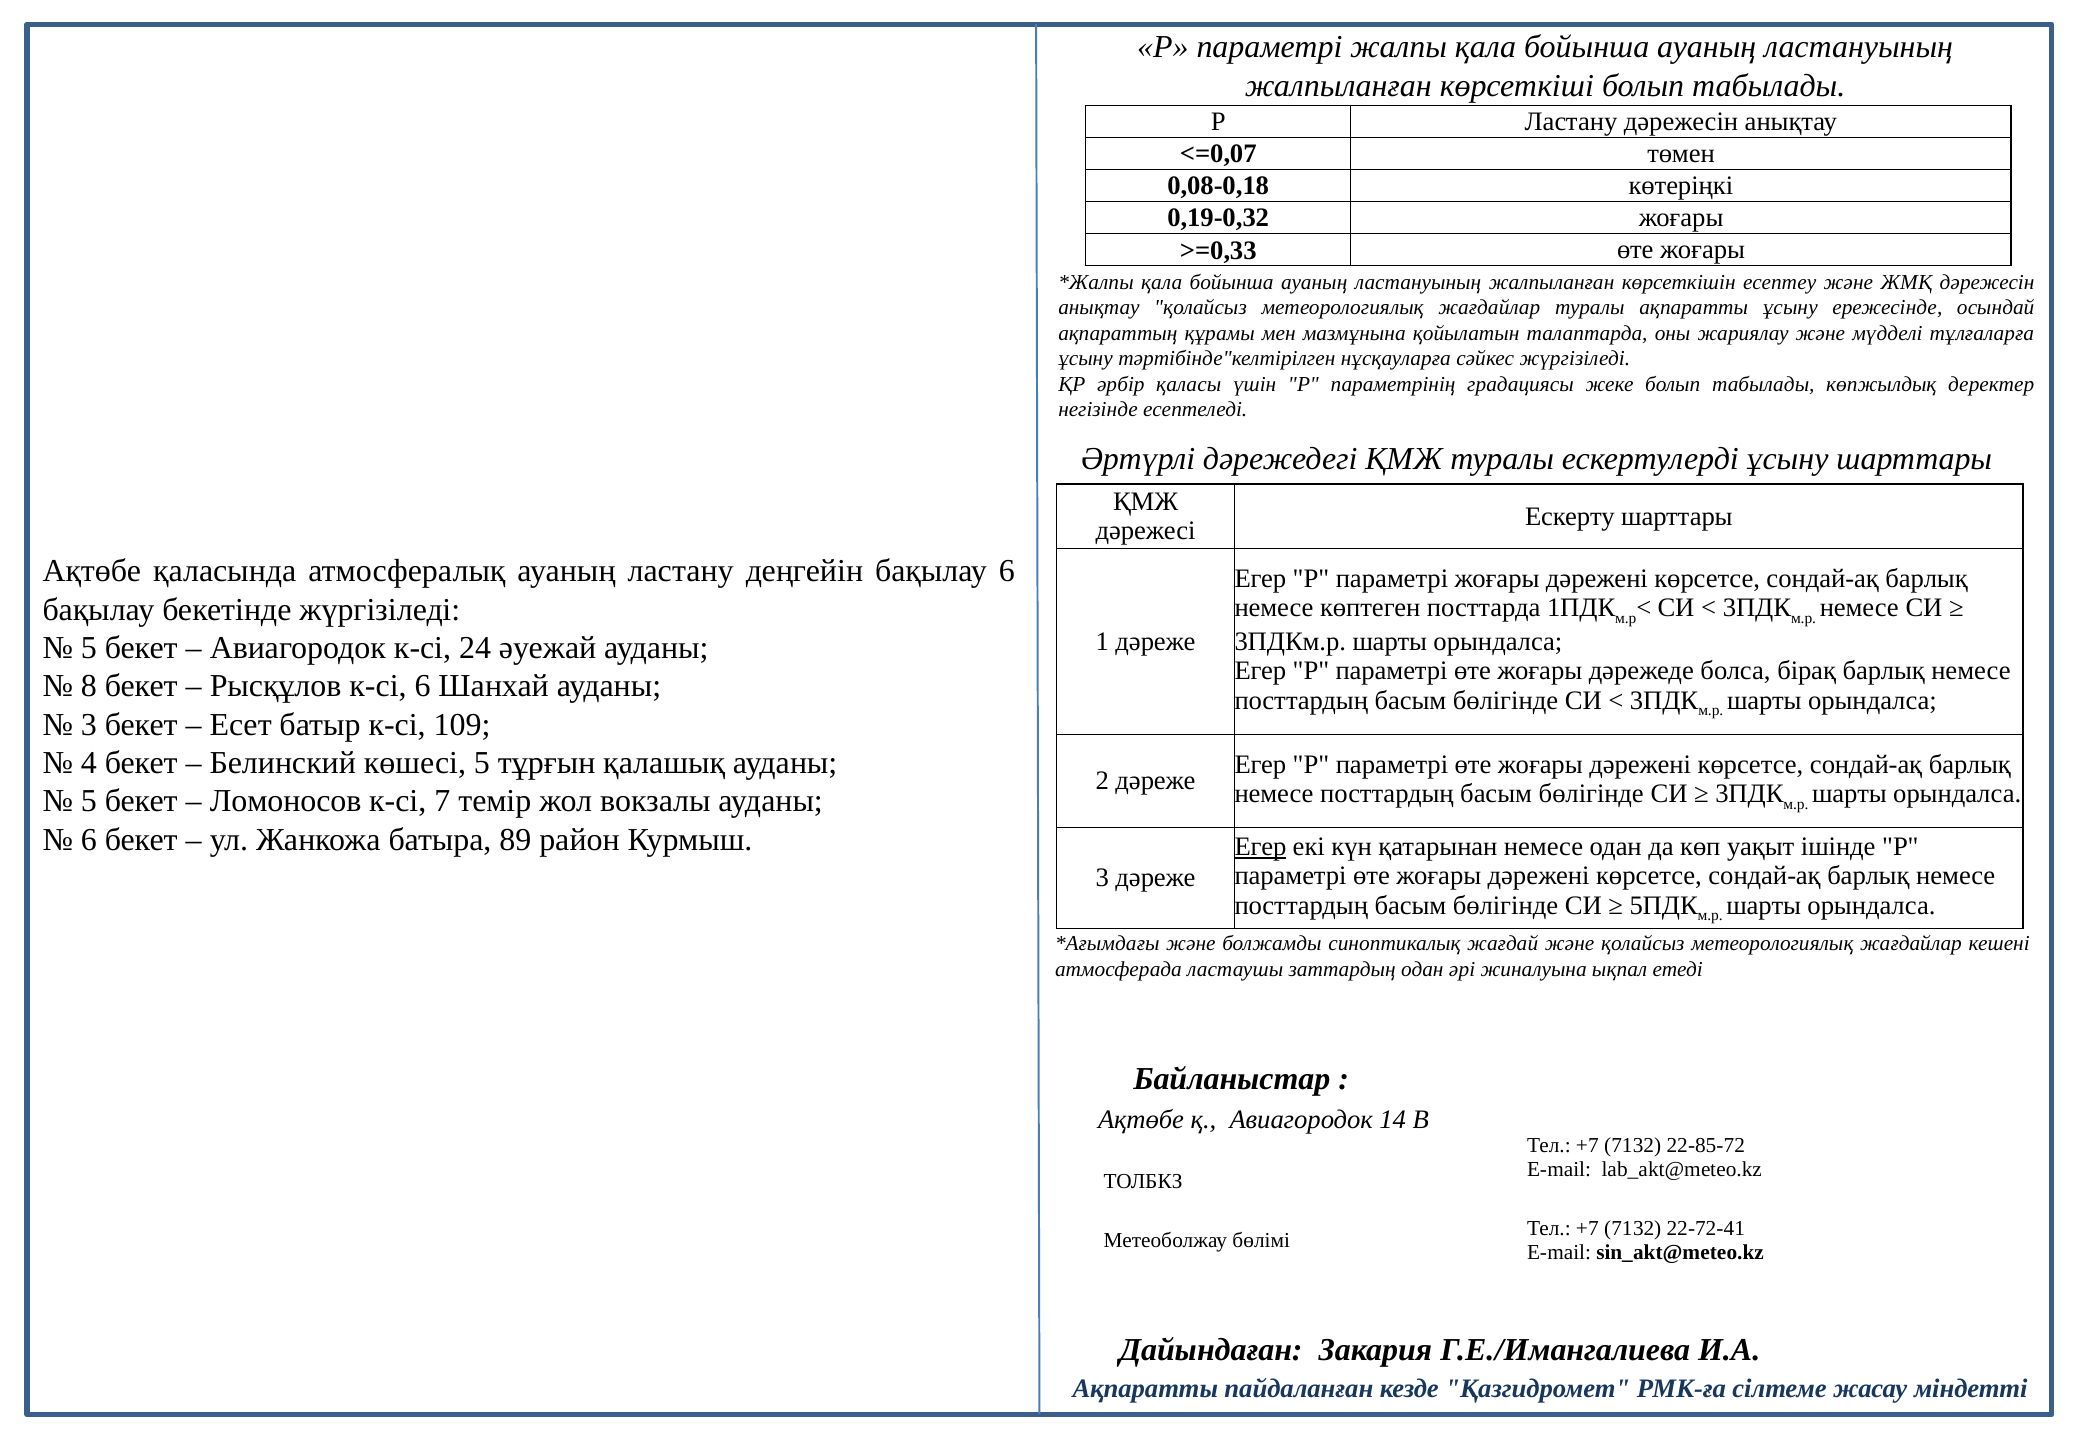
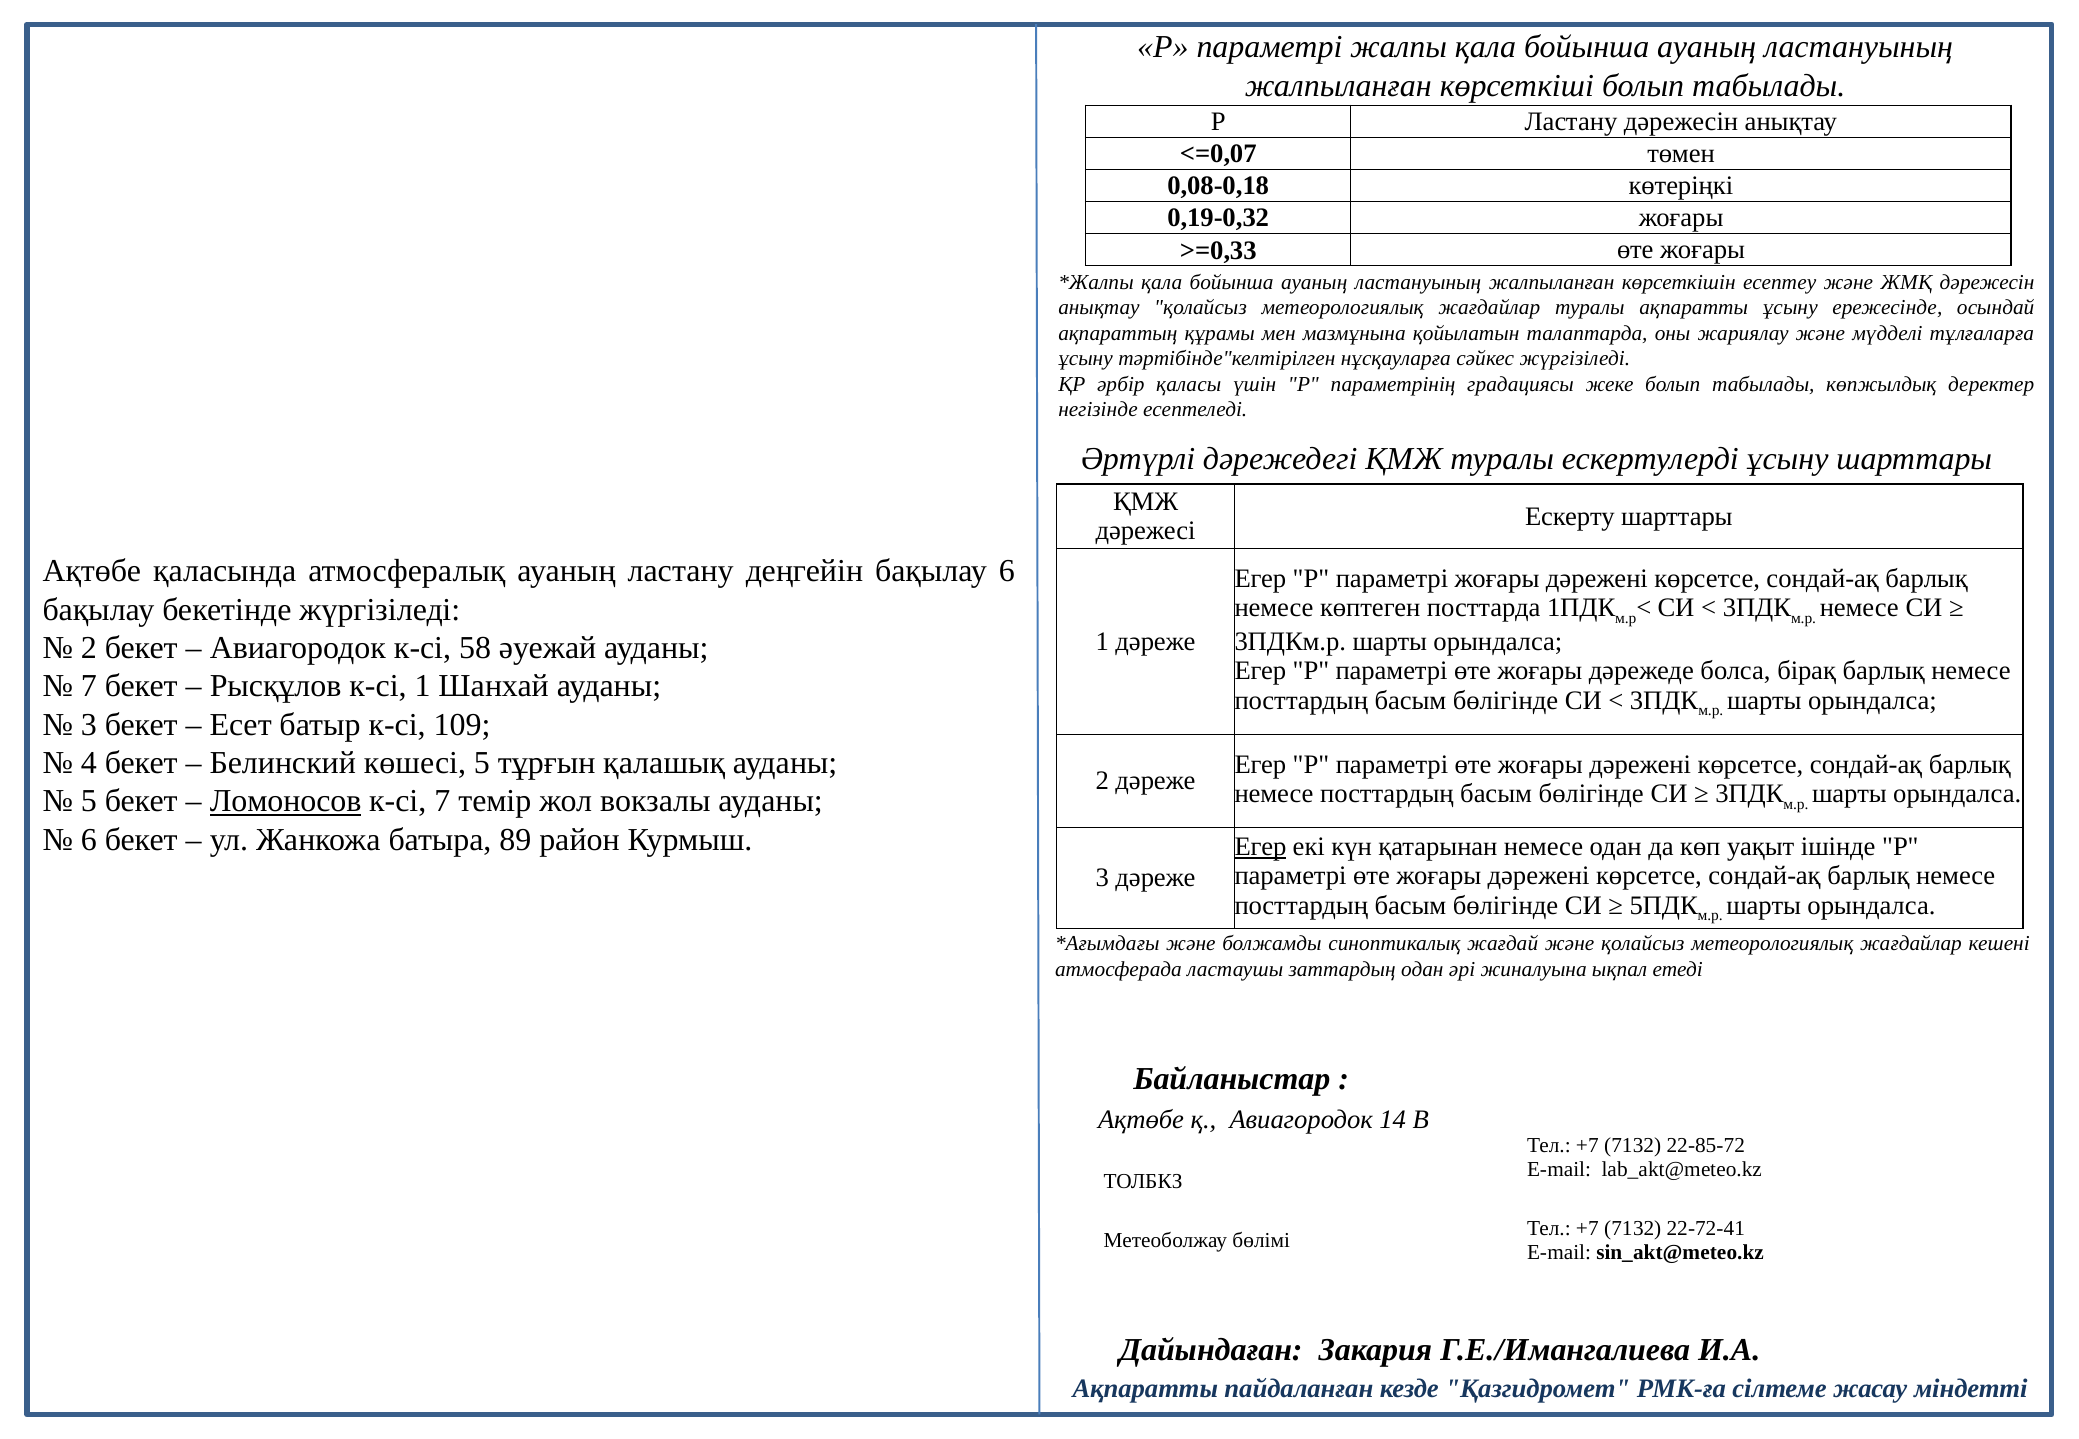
5 at (89, 648): 5 -> 2
24: 24 -> 58
8 at (89, 686): 8 -> 7
к-сі 6: 6 -> 1
Ломоносов underline: none -> present
